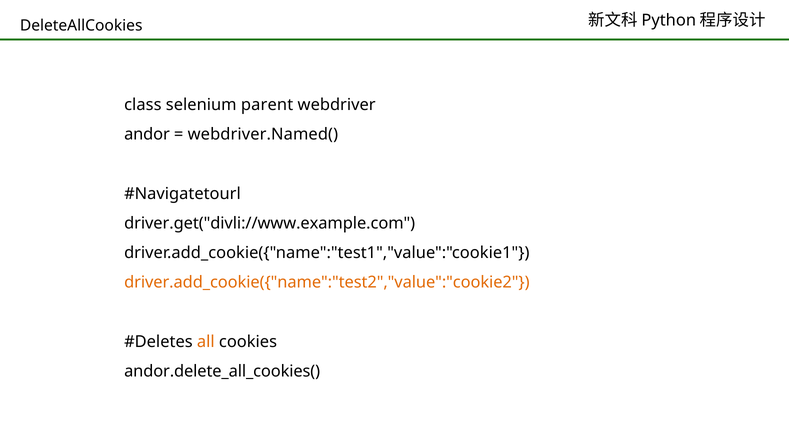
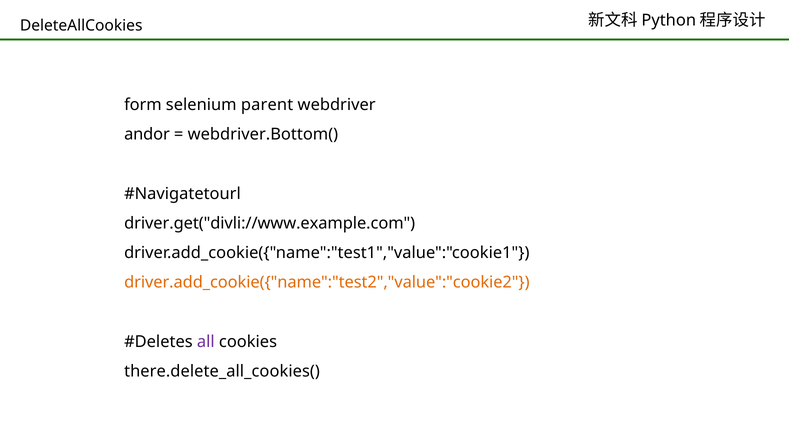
class: class -> form
webdriver.Named(: webdriver.Named( -> webdriver.Bottom(
all colour: orange -> purple
andor.delete_all_cookies(: andor.delete_all_cookies( -> there.delete_all_cookies(
